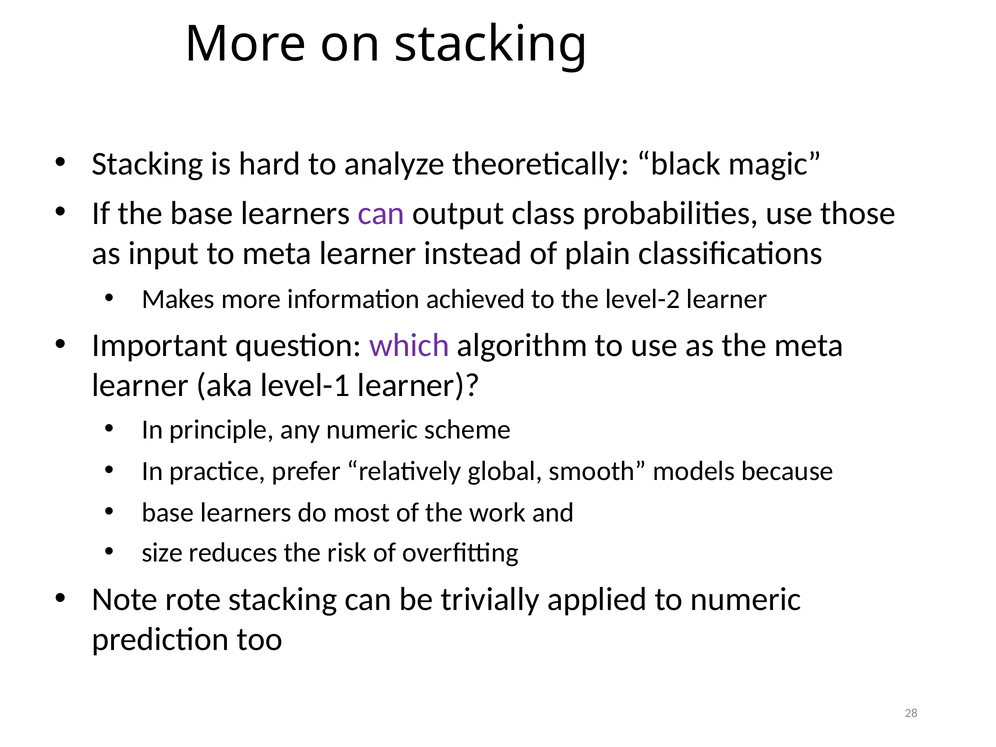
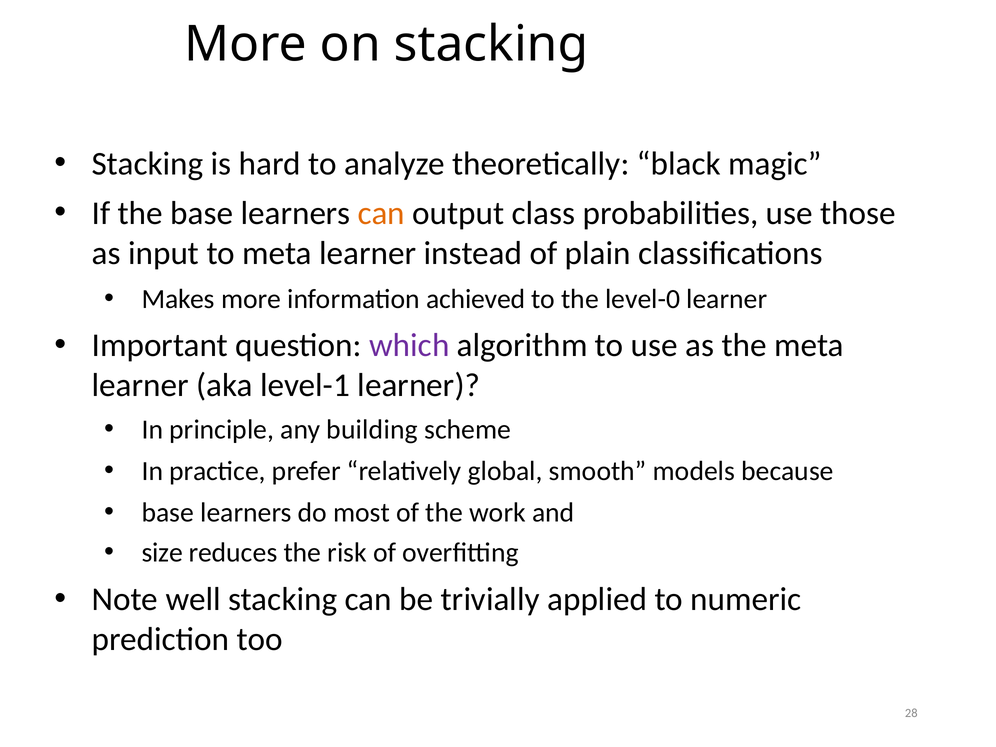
can at (381, 213) colour: purple -> orange
level-2: level-2 -> level-0
any numeric: numeric -> building
rote: rote -> well
